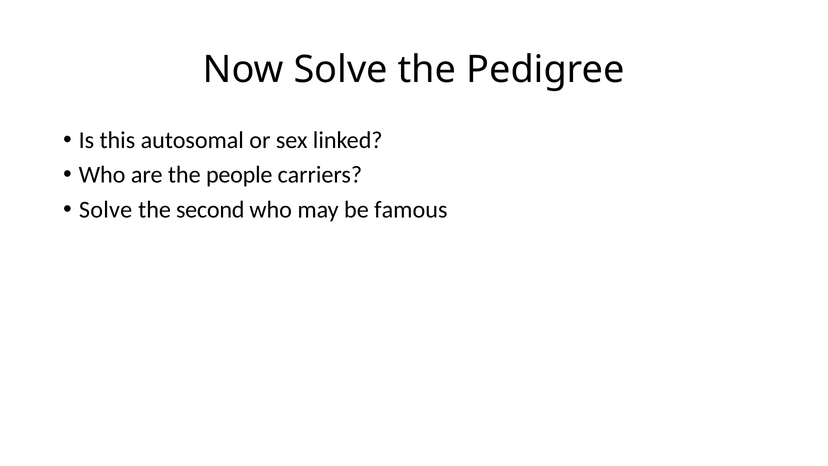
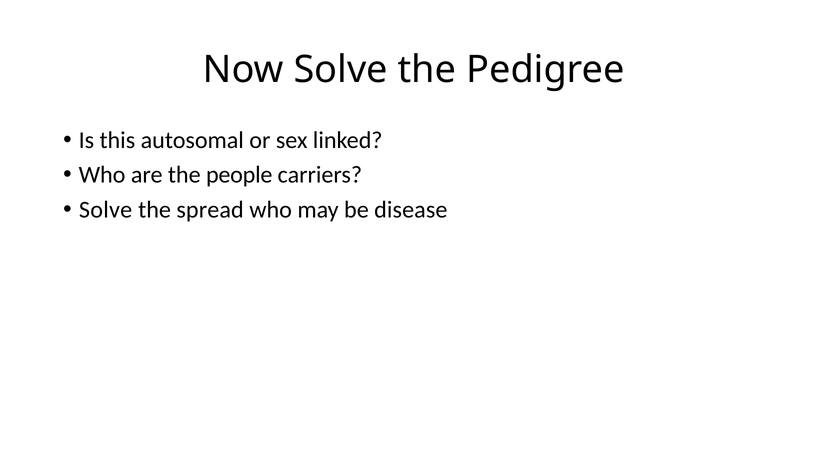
second: second -> spread
famous: famous -> disease
